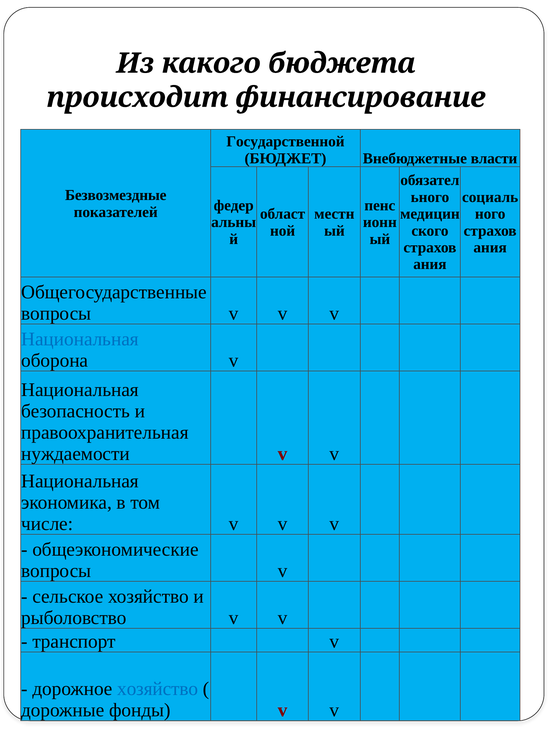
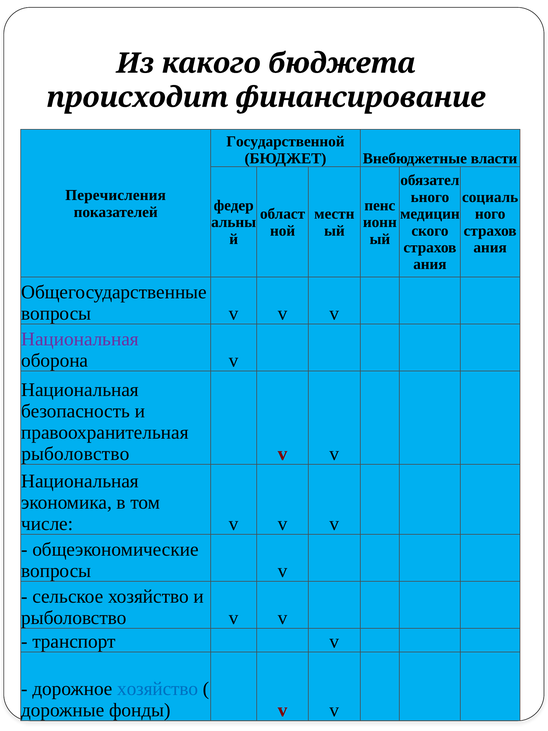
Безвозмездные: Безвозмездные -> Перечисления
Национальная at (80, 339) colour: blue -> purple
нуждаемости at (75, 453): нуждаемости -> рыболовство
